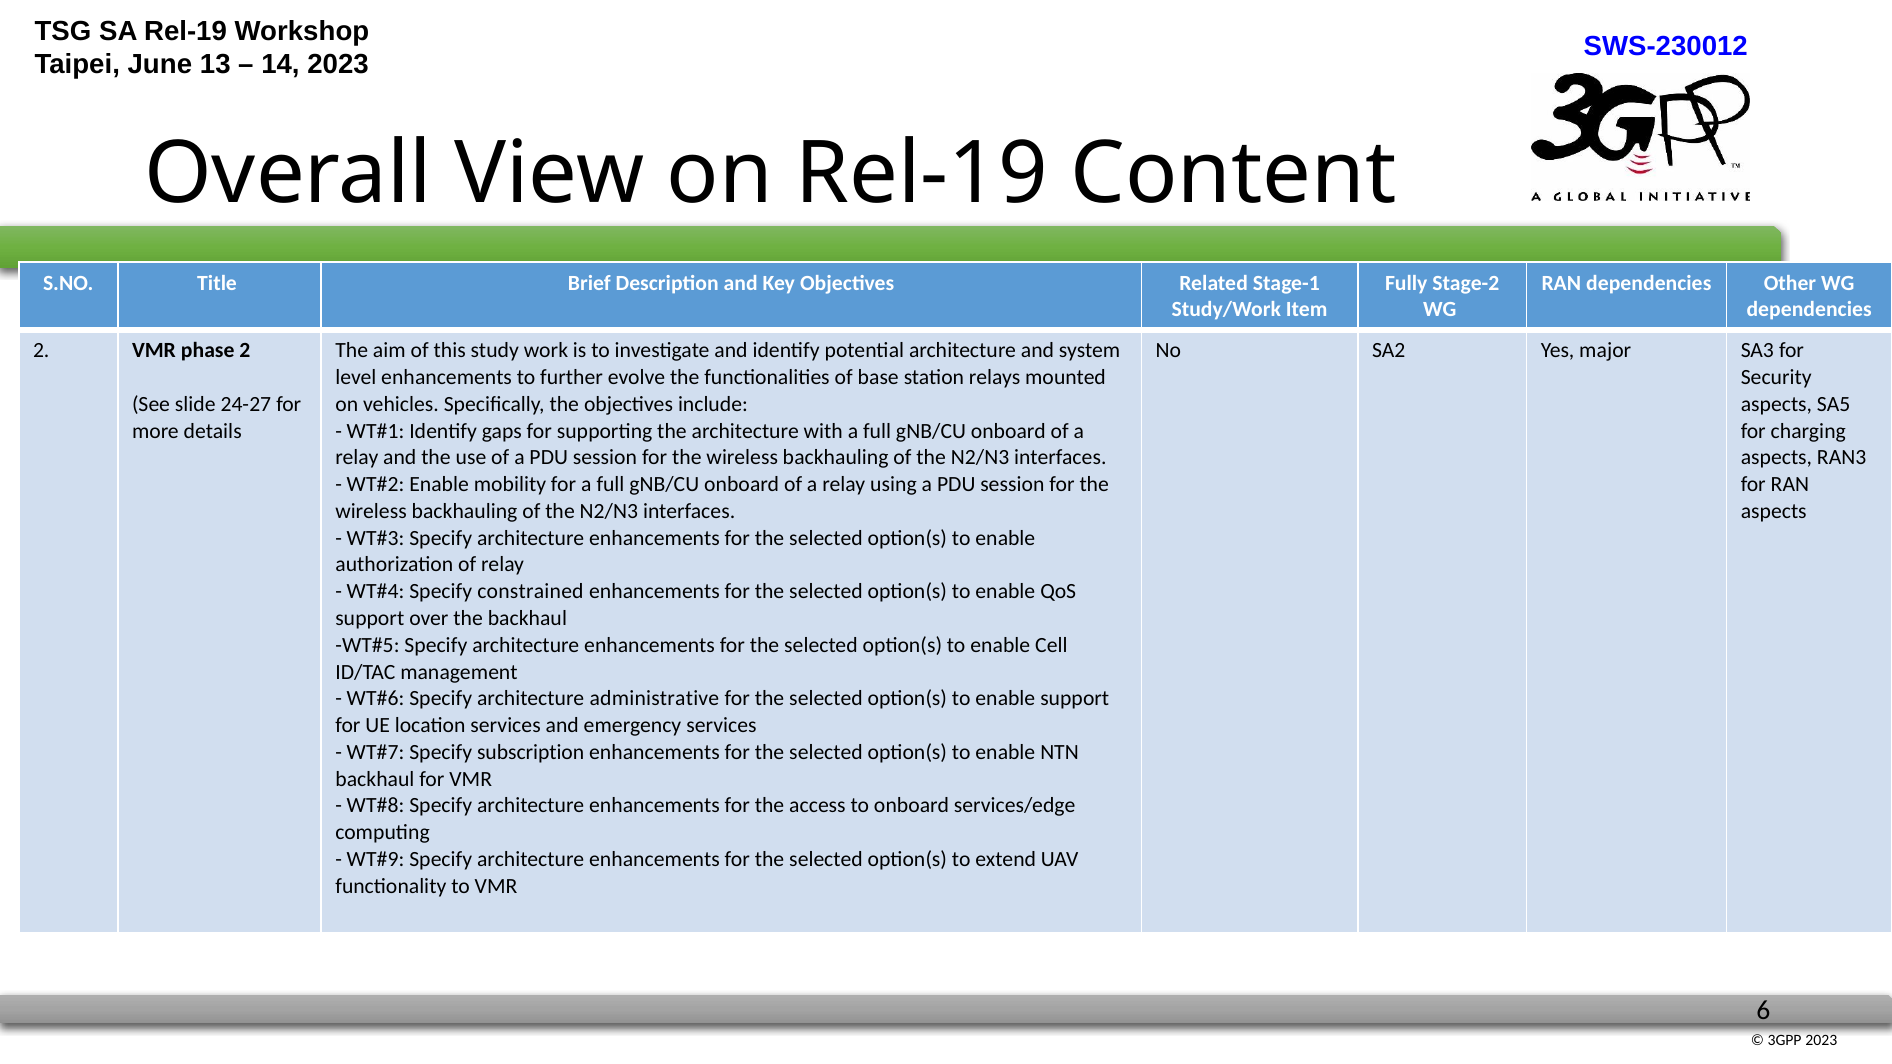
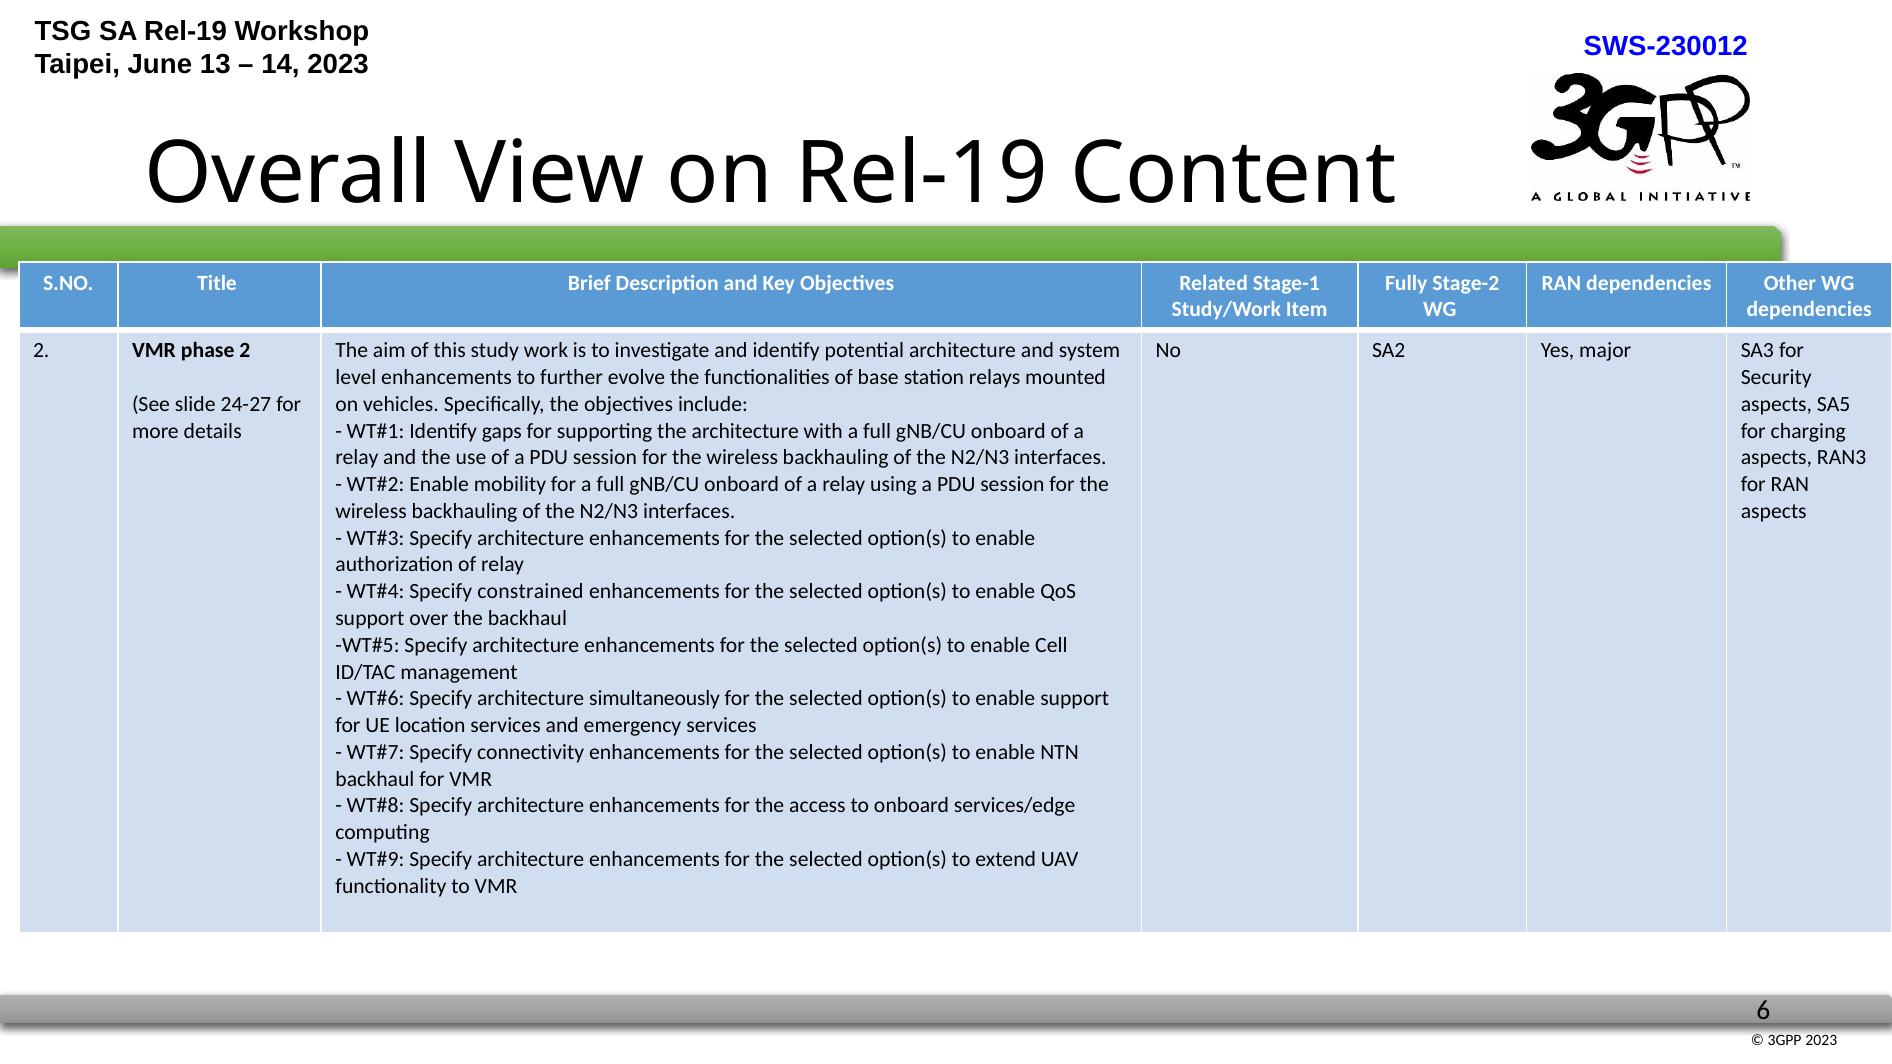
administrative: administrative -> simultaneously
subscription: subscription -> connectivity
